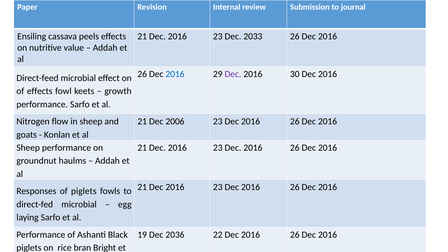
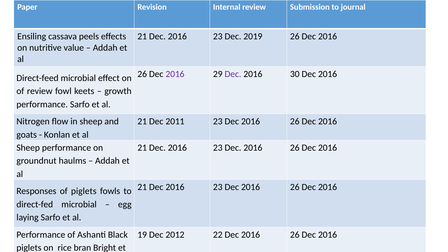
2033: 2033 -> 2019
2016 at (175, 74) colour: blue -> purple
of effects: effects -> review
2006: 2006 -> 2011
2036: 2036 -> 2012
